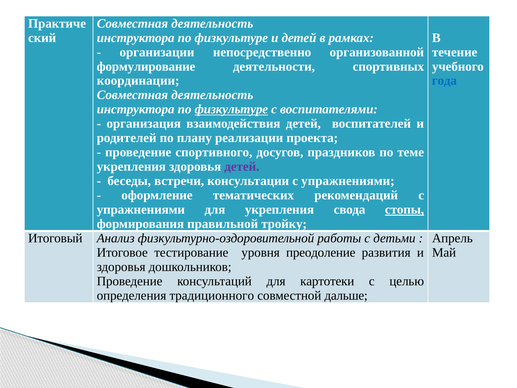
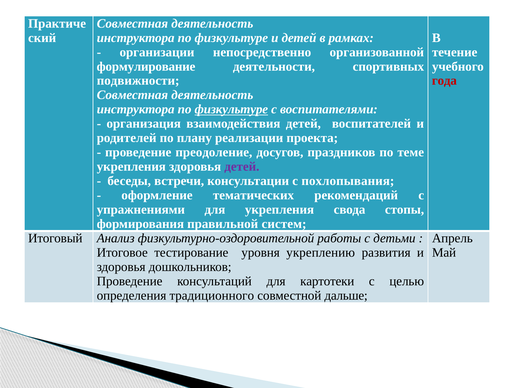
координации: координации -> подвижности
года colour: blue -> red
спортивного: спортивного -> преодоление
консультации с упражнениями: упражнениями -> похлопывания
стопы underline: present -> none
тройку: тройку -> систем
преодоление: преодоление -> укреплению
